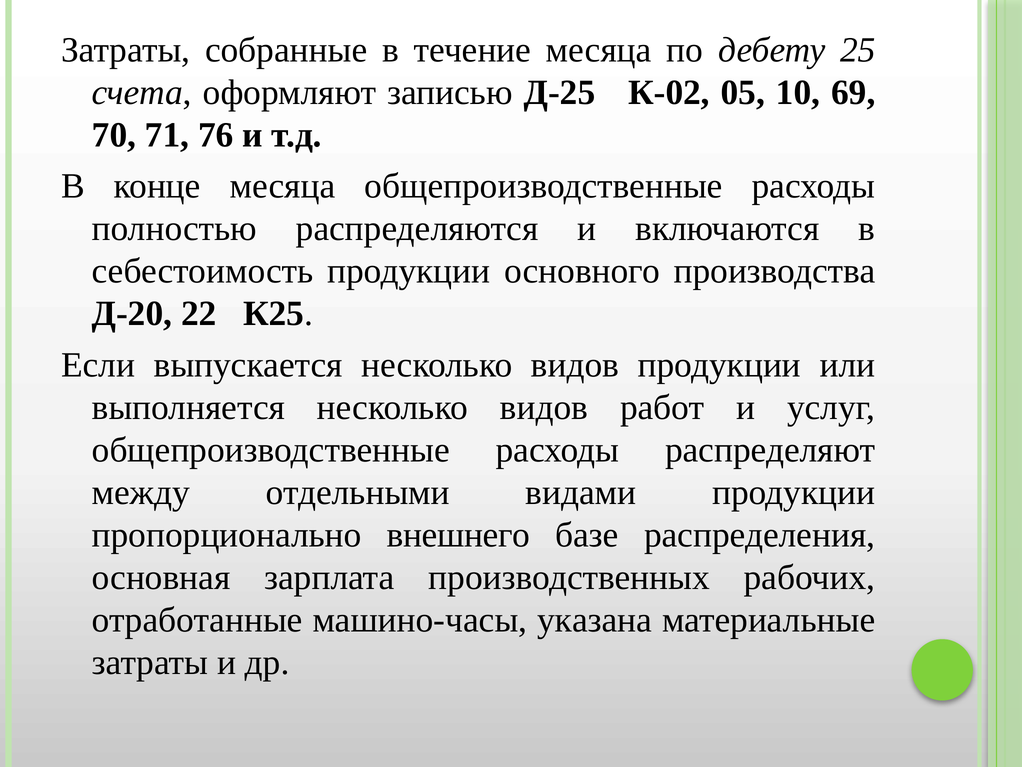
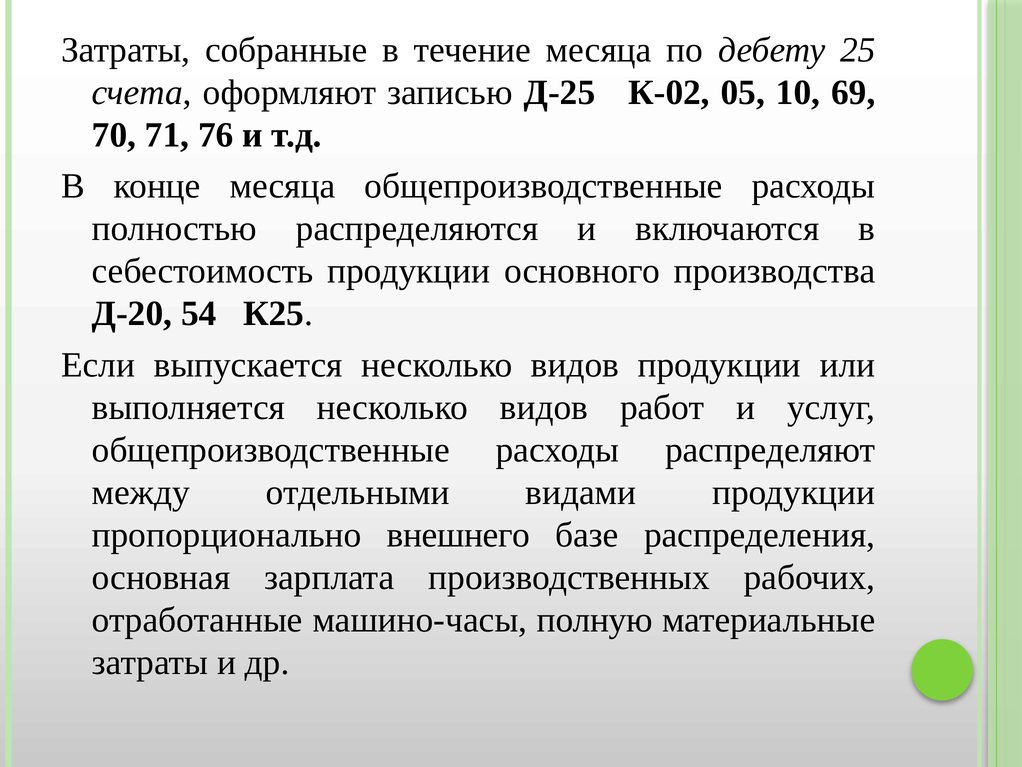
22: 22 -> 54
указана: указана -> полную
